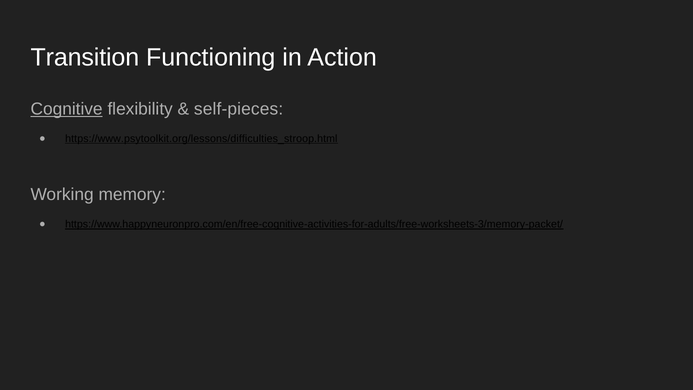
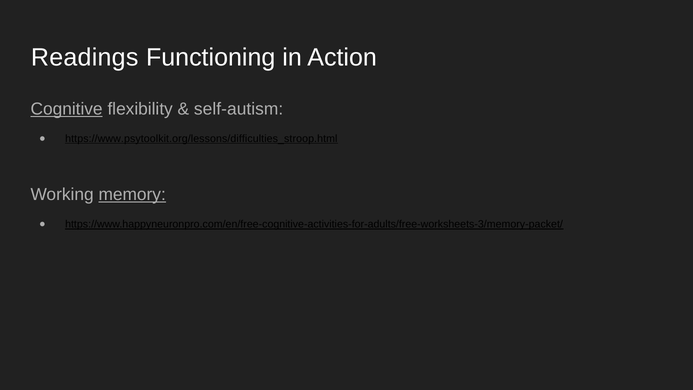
Transition: Transition -> Readings
self-pieces: self-pieces -> self-autism
memory underline: none -> present
